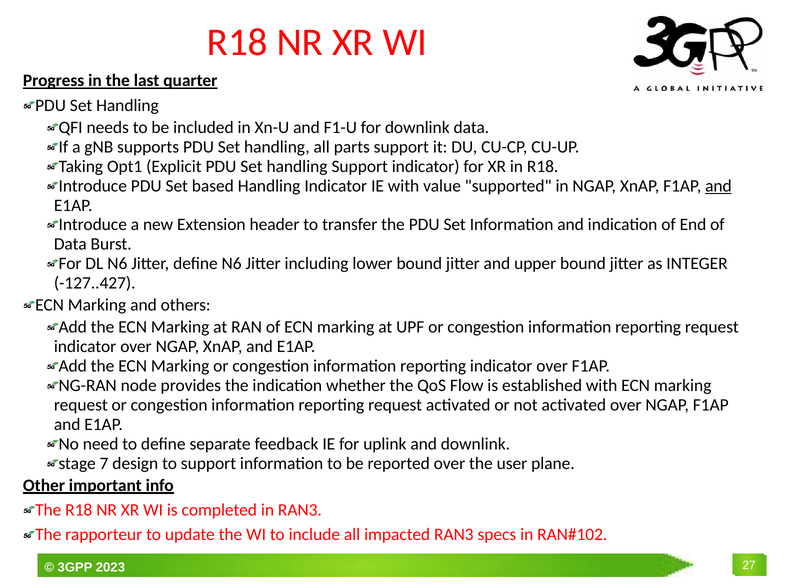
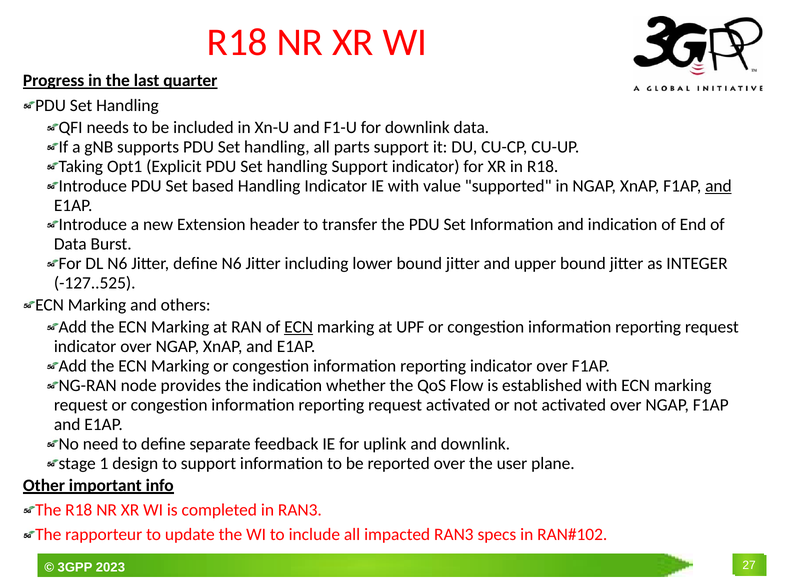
-127..427: -127..427 -> -127..525
ECN at (299, 328) underline: none -> present
7: 7 -> 1
